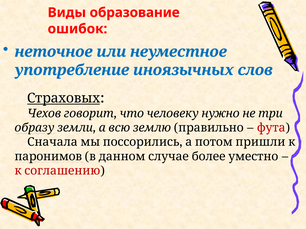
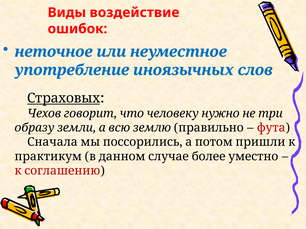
образование: образование -> воздействие
паронимов: паронимов -> практикум
